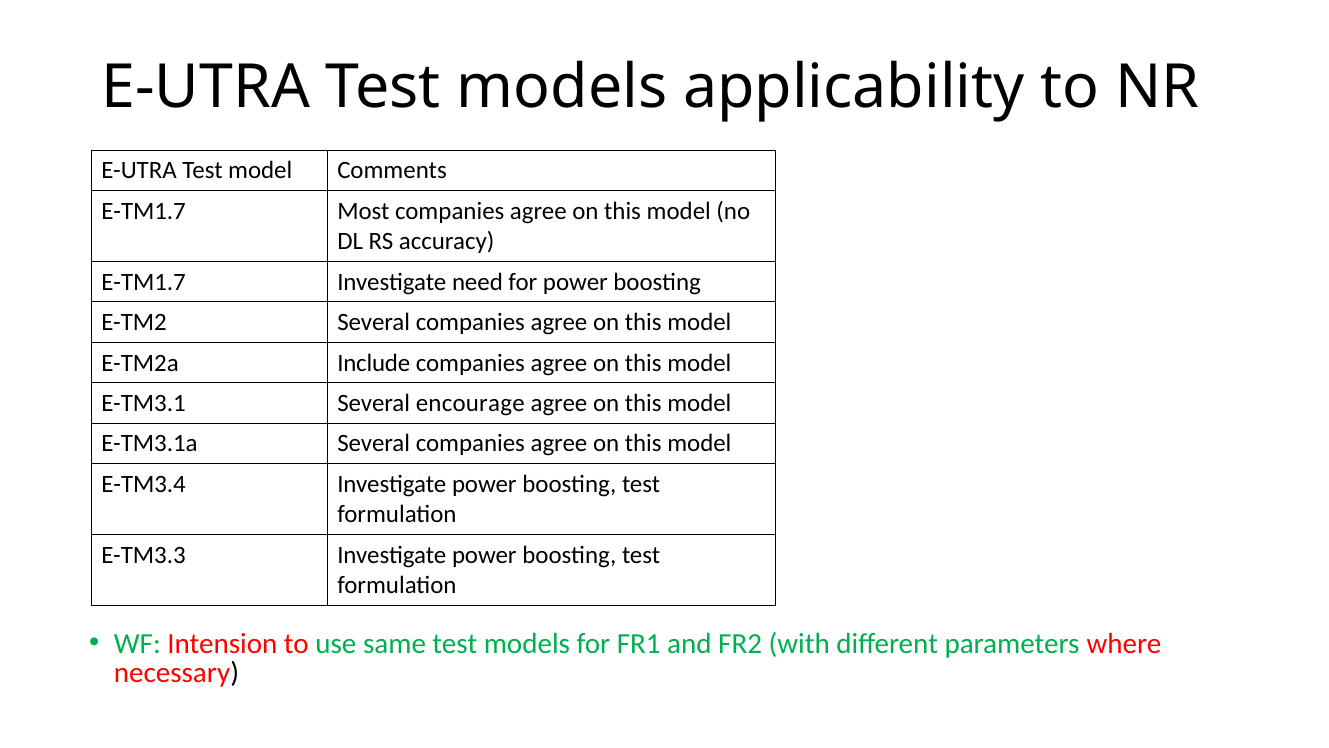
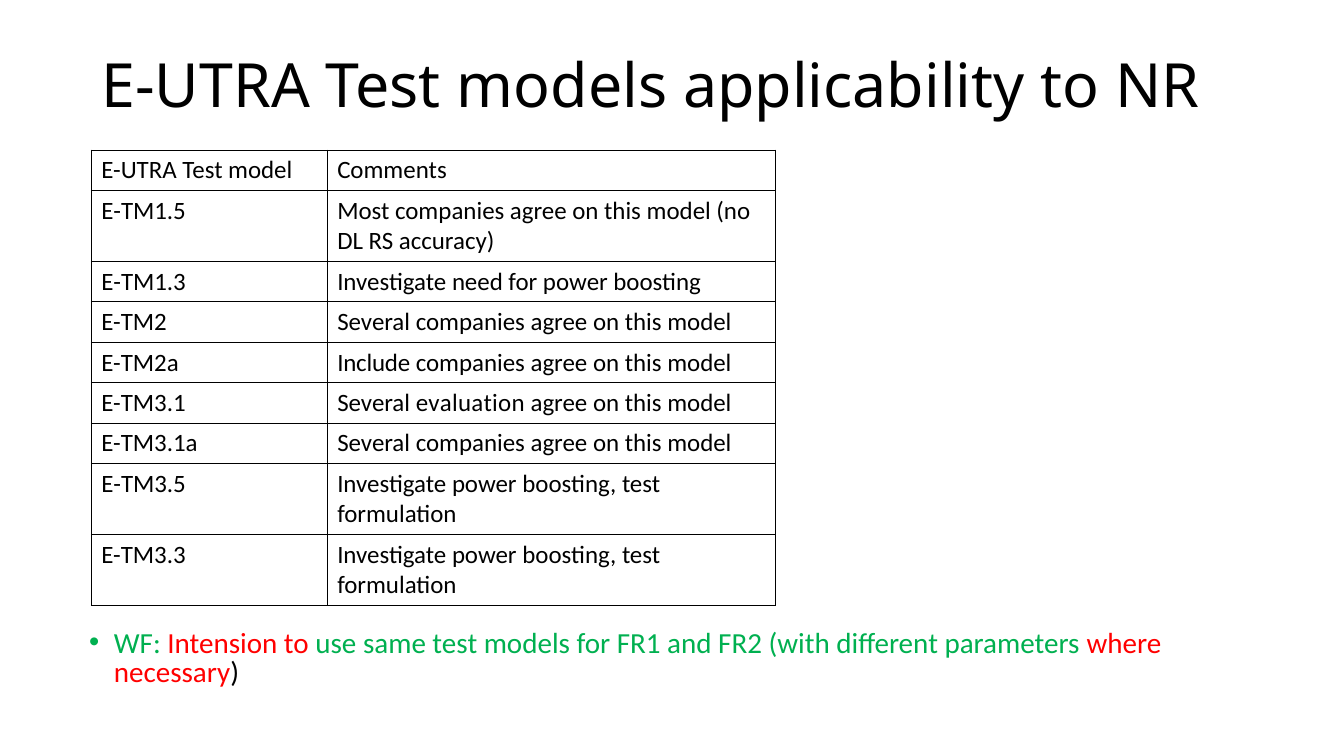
E-TM1.7 at (144, 211): E-TM1.7 -> E-TM1.5
E-TM1.7 at (144, 282): E-TM1.7 -> E-TM1.3
encourage: encourage -> evaluation
E-TM3.4: E-TM3.4 -> E-TM3.5
